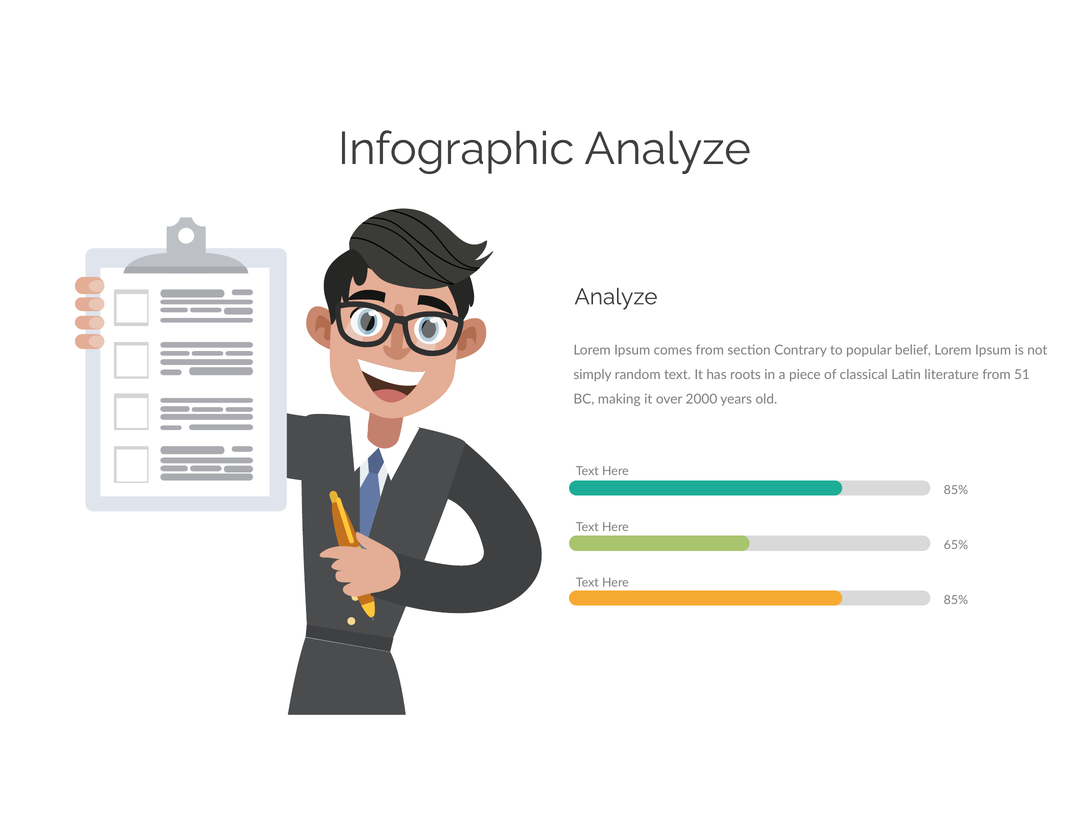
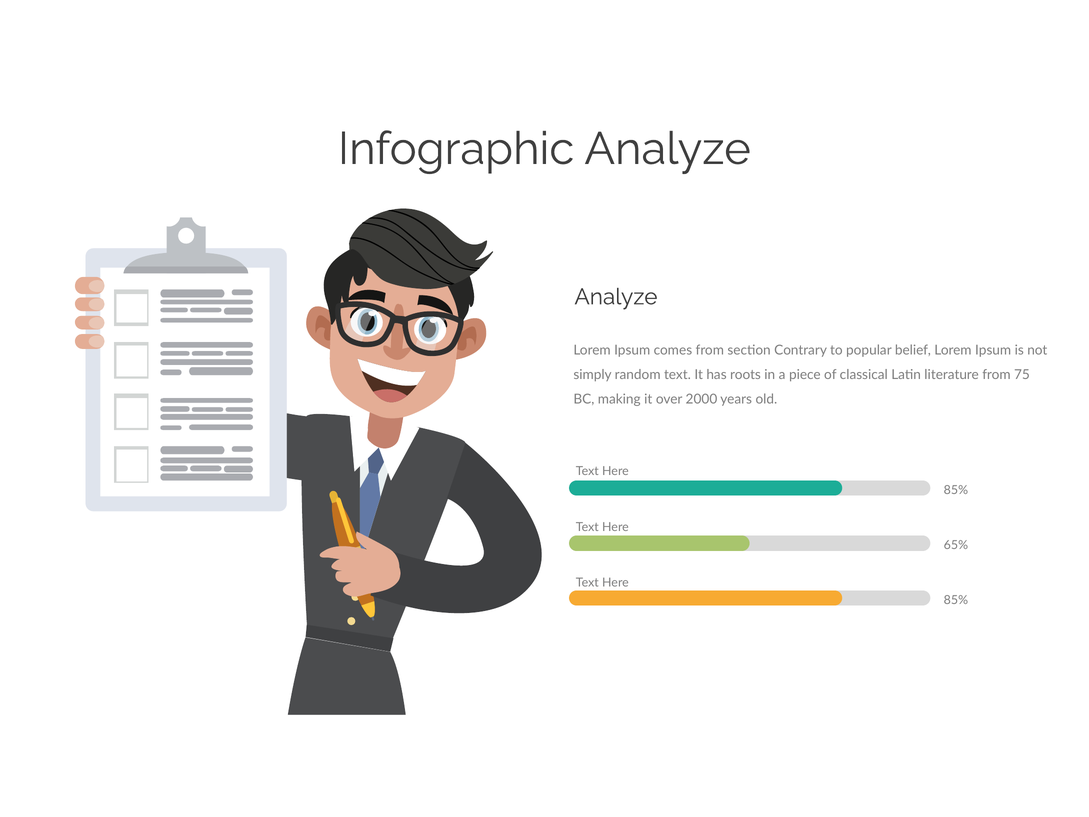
51: 51 -> 75
